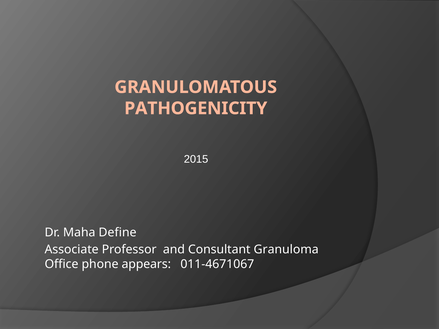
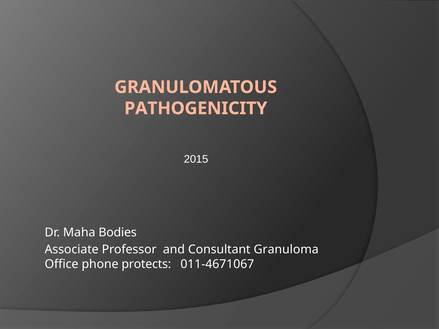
Define: Define -> Bodies
appears: appears -> protects
